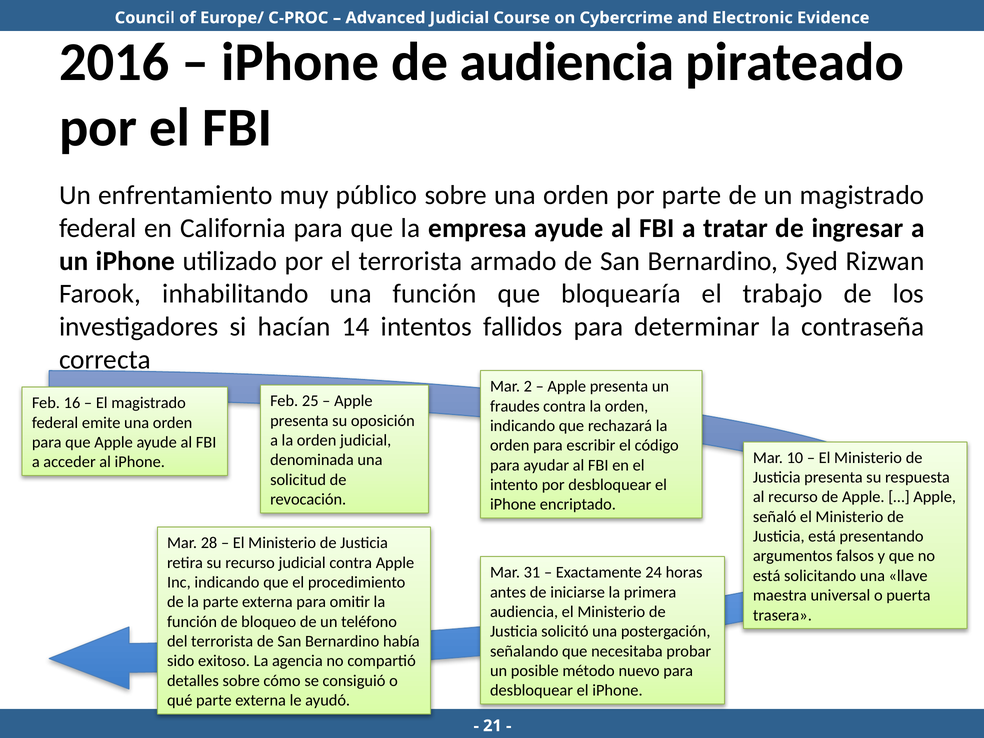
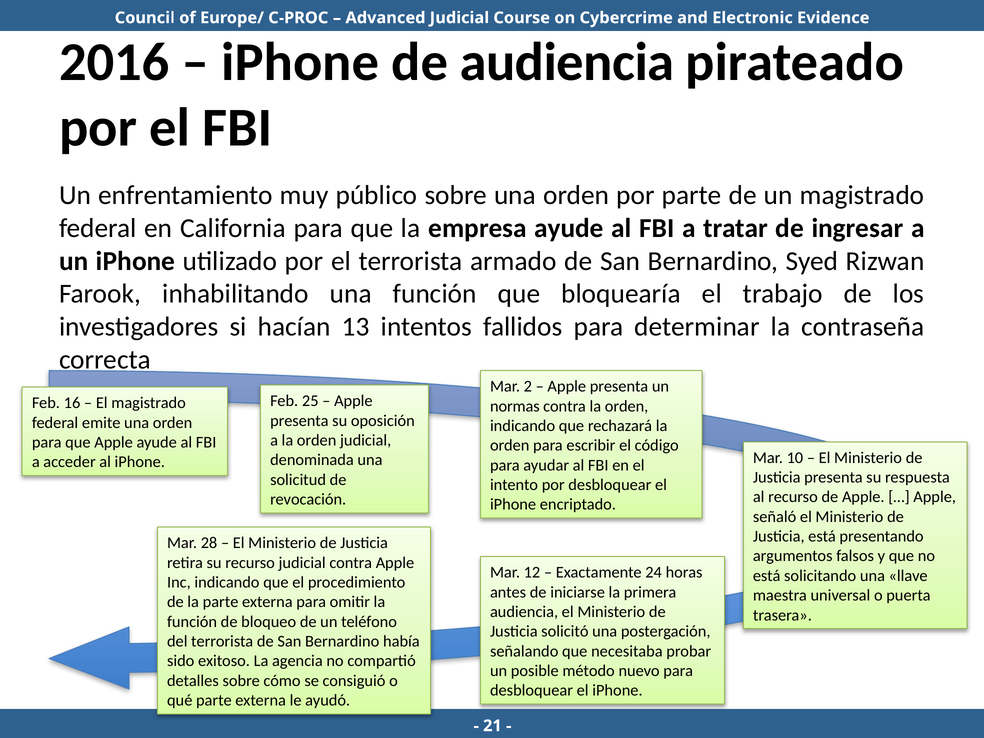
14: 14 -> 13
fraudes: fraudes -> normas
31: 31 -> 12
